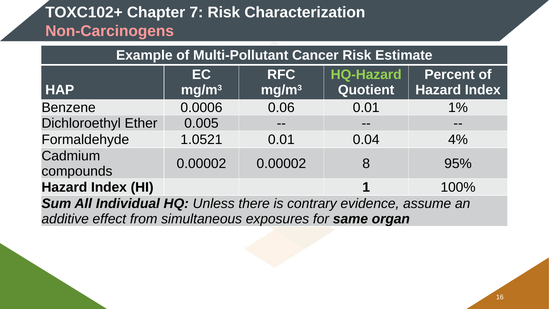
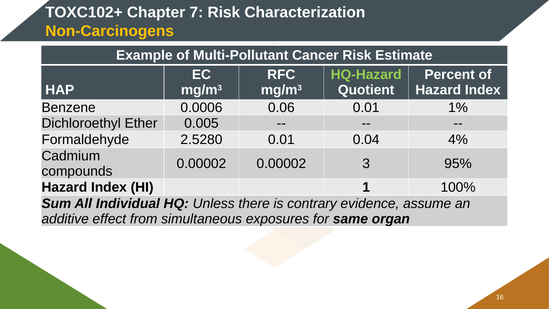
Non-Carcinogens colour: pink -> yellow
1.0521: 1.0521 -> 2.5280
8: 8 -> 3
